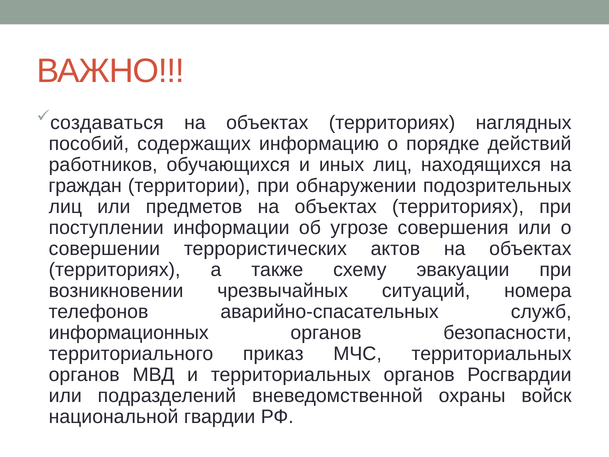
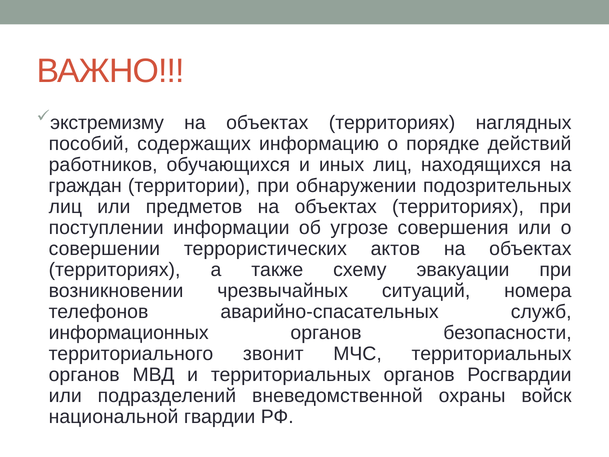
создаваться: создаваться -> экстремизму
приказ: приказ -> звонит
